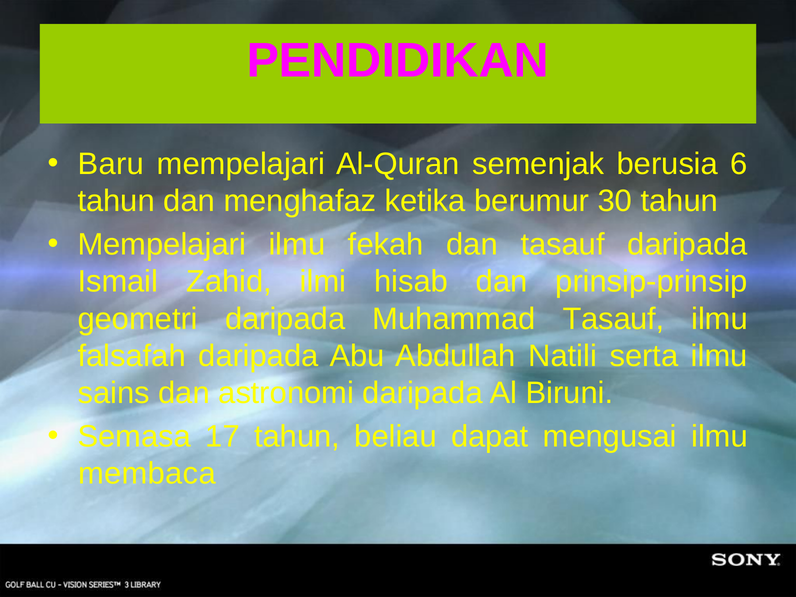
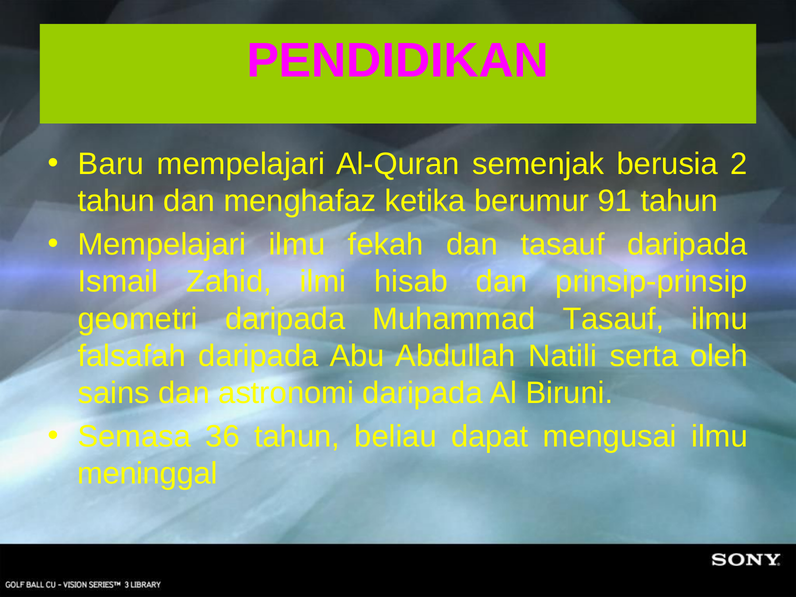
6: 6 -> 2
30: 30 -> 91
serta ilmu: ilmu -> oleh
17: 17 -> 36
membaca: membaca -> meninggal
